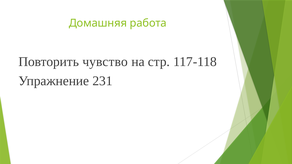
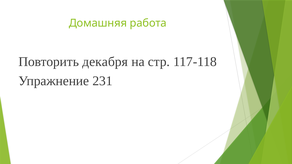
чувство: чувство -> декабря
